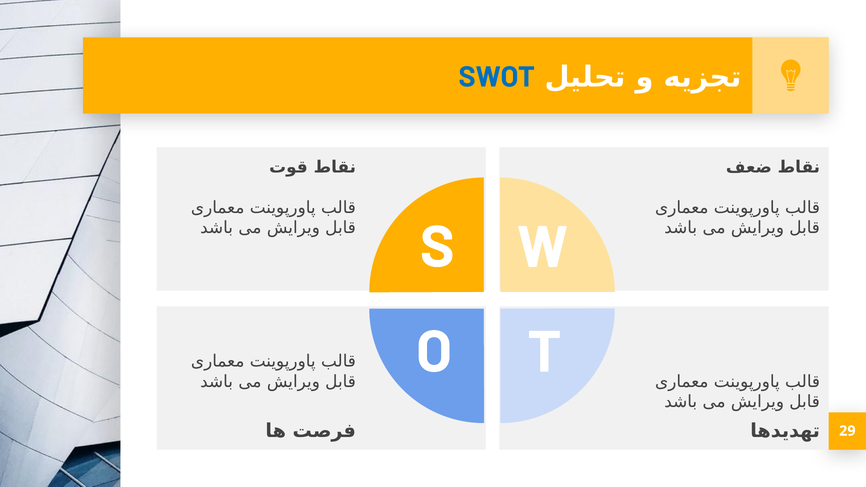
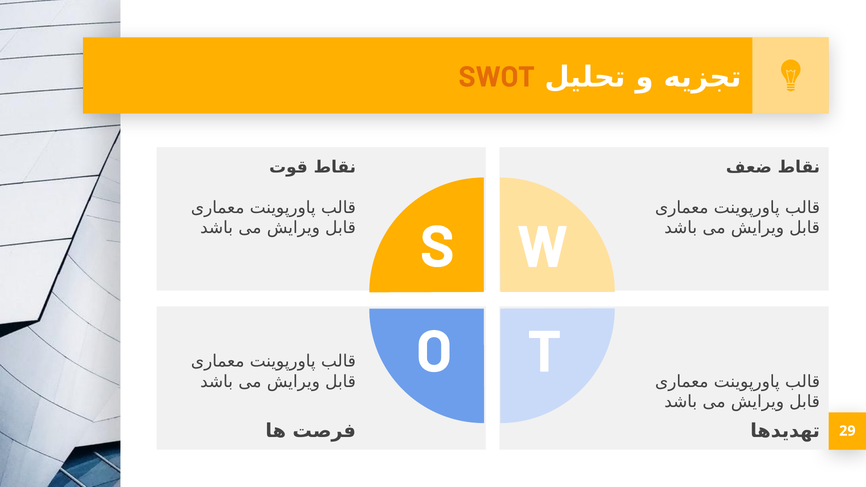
SWOT colour: blue -> orange
